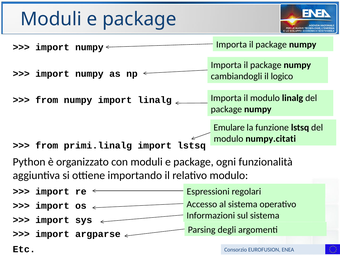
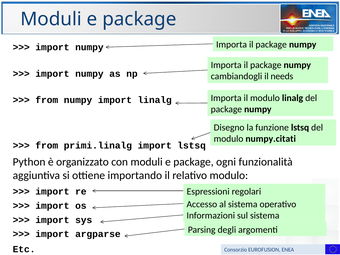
logico: logico -> needs
Emulare: Emulare -> Disegno
